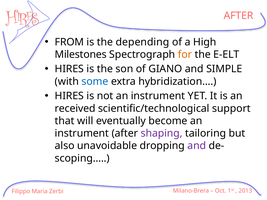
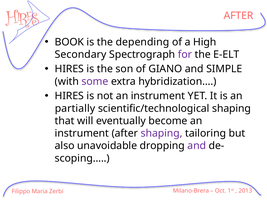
FROM: FROM -> BOOK
Milestones: Milestones -> Secondary
for colour: orange -> purple
some colour: blue -> purple
received: received -> partially
scientific/technological support: support -> shaping
